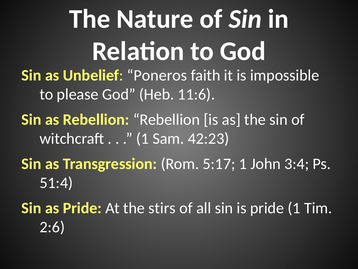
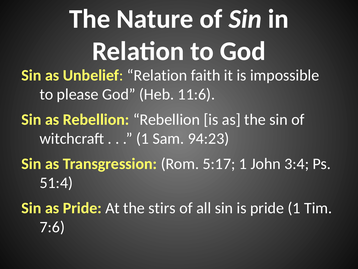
Unbelief Poneros: Poneros -> Relation
42:23: 42:23 -> 94:23
2:6: 2:6 -> 7:6
